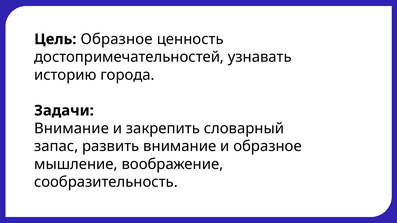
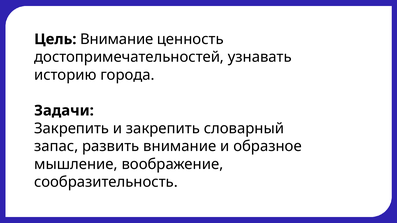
Цель Образное: Образное -> Внимание
Внимание at (72, 129): Внимание -> Закрепить
